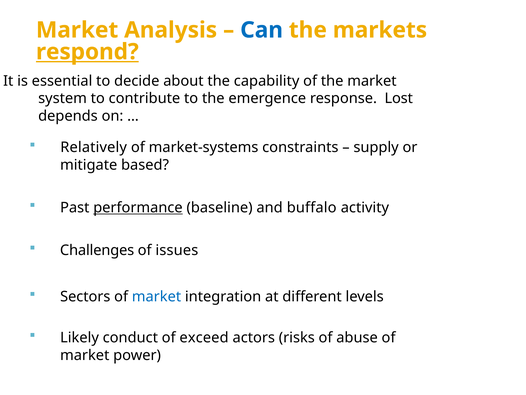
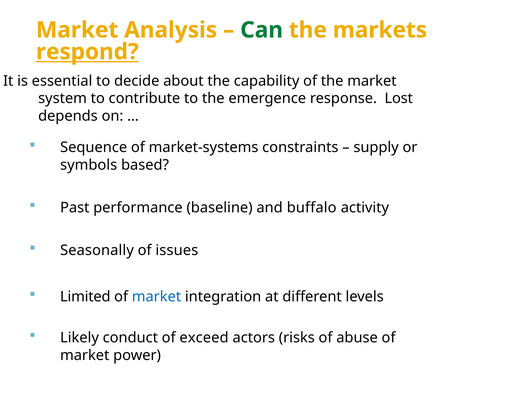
Can colour: blue -> green
Relatively: Relatively -> Sequence
mitigate: mitigate -> symbols
performance underline: present -> none
Challenges: Challenges -> Seasonally
Sectors: Sectors -> Limited
